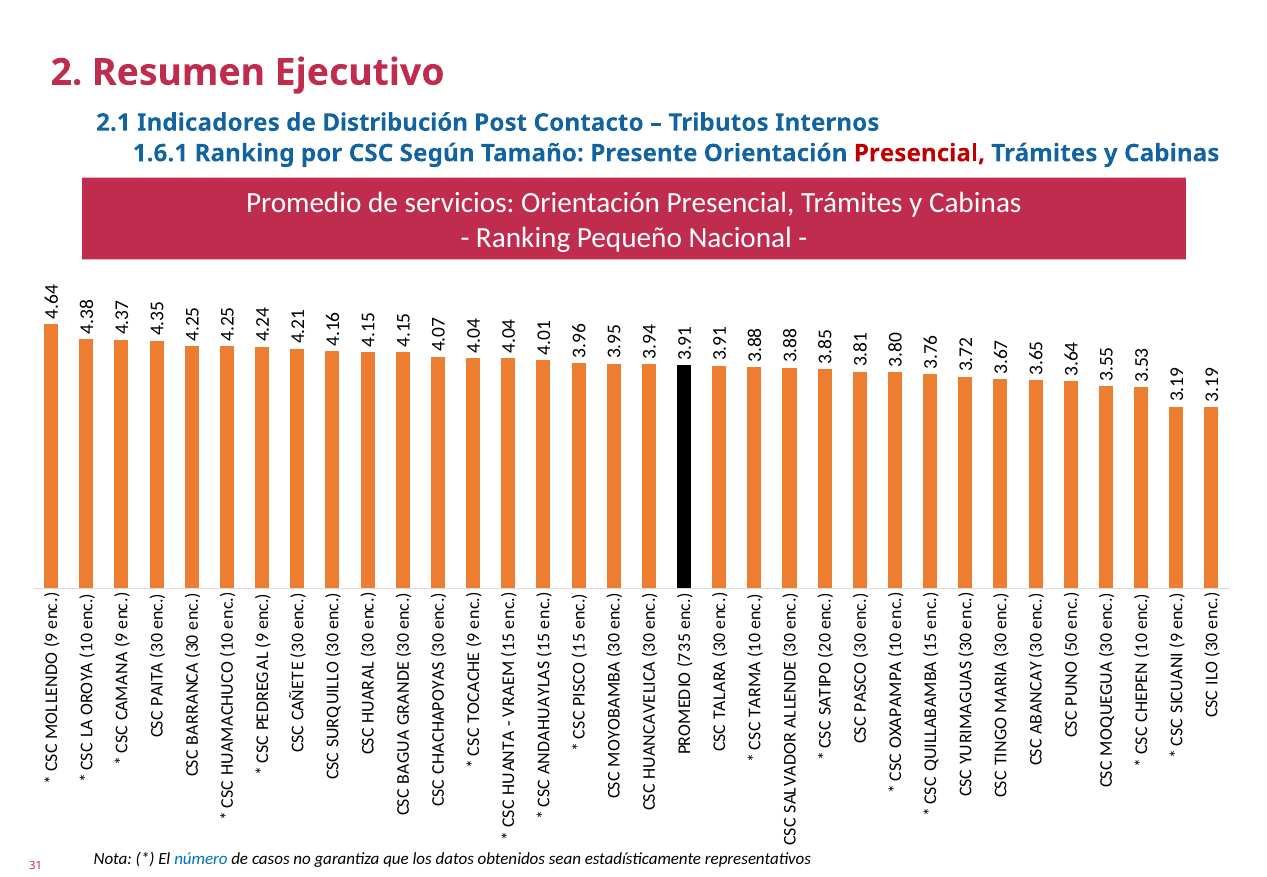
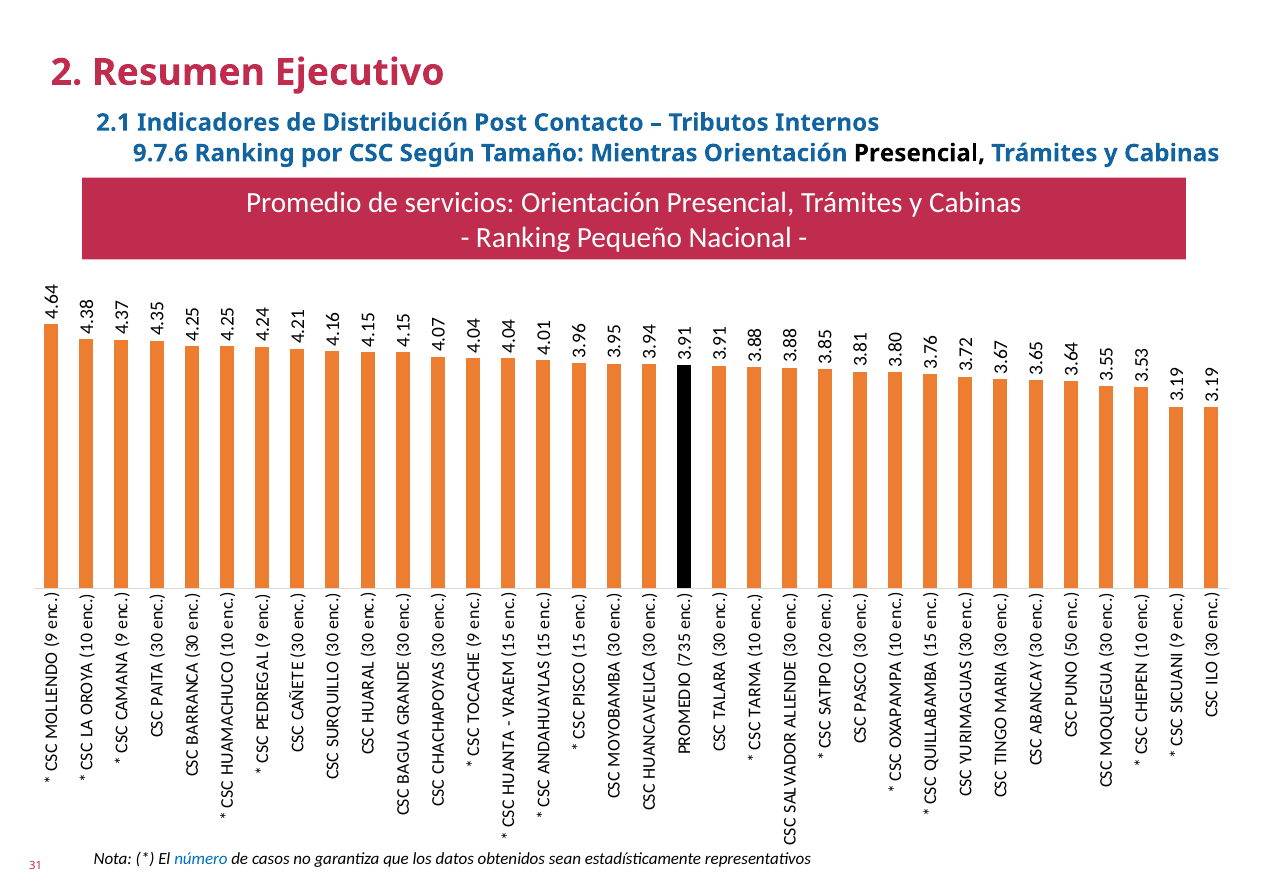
1.6.1: 1.6.1 -> 9.7.6
Presente: Presente -> Mientras
Presencial at (919, 153) colour: red -> black
